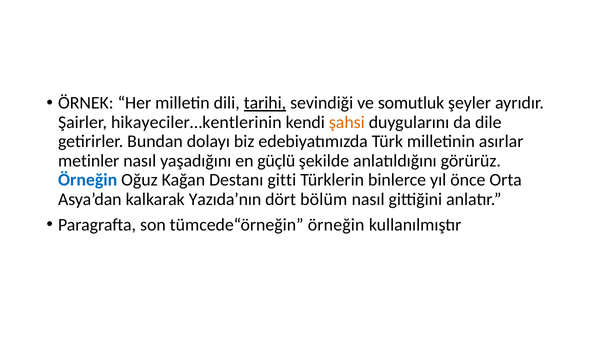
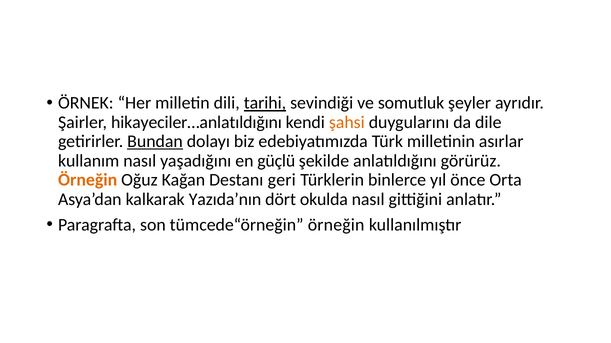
hikayeciler…kentlerinin: hikayeciler…kentlerinin -> hikayeciler…anlatıldığını
Bundan underline: none -> present
metinler: metinler -> kullanım
Örneğin at (88, 180) colour: blue -> orange
gitti: gitti -> geri
bölüm: bölüm -> okulda
